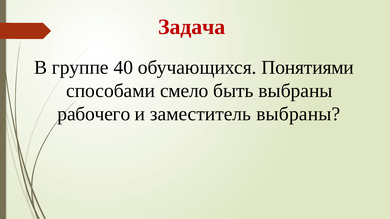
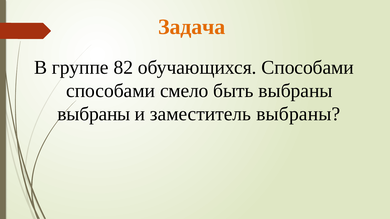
Задача colour: red -> orange
40: 40 -> 82
обучающихся Понятиями: Понятиями -> Способами
рабочего at (94, 114): рабочего -> выбраны
